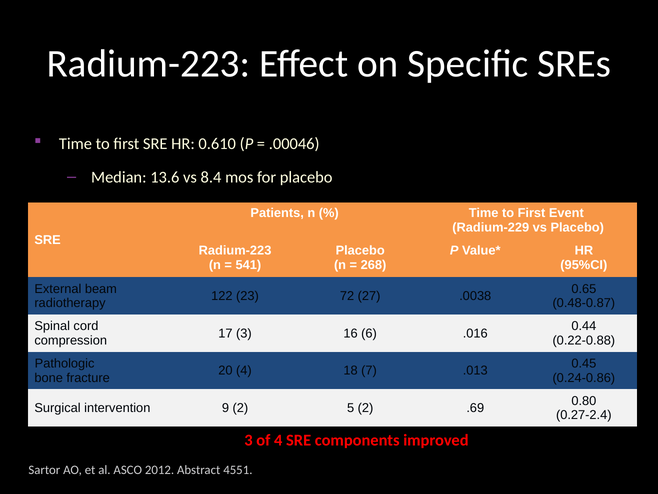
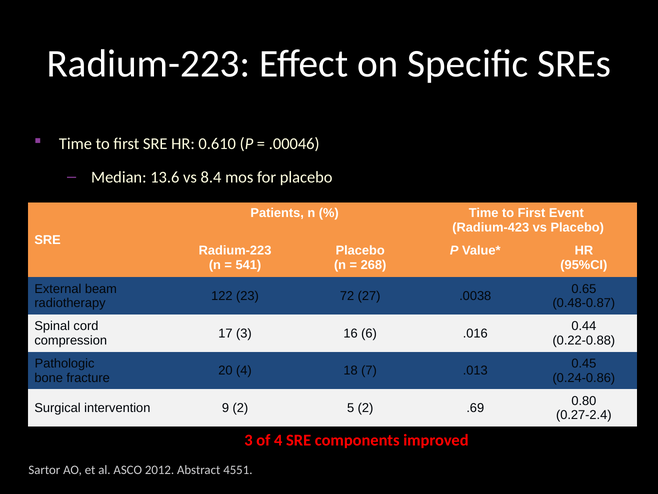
Radium-229: Radium-229 -> Radium-423
